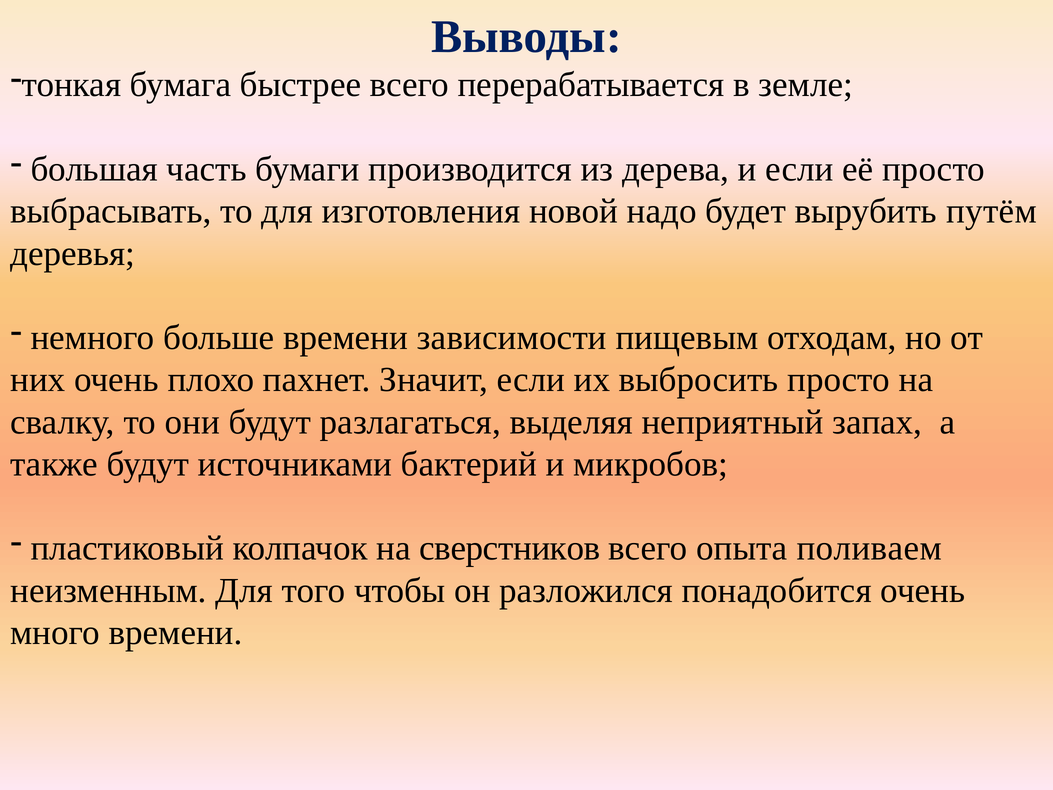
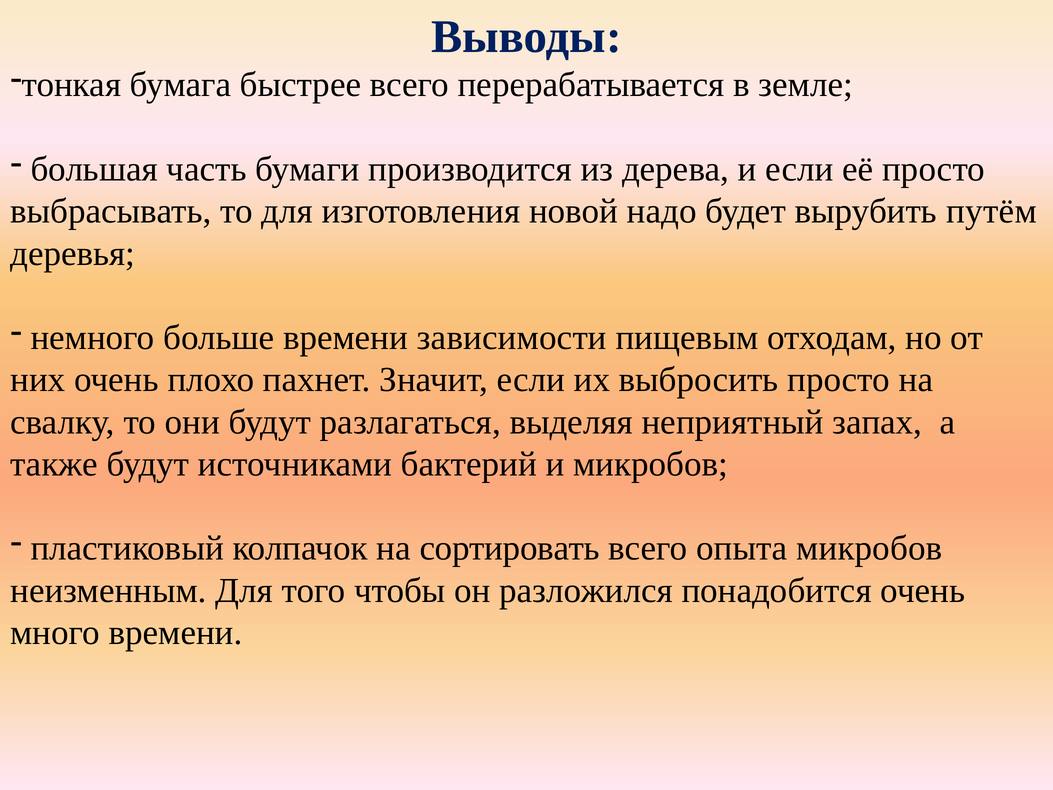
сверстников: сверстников -> сортировать
опыта поливаем: поливаем -> микробов
